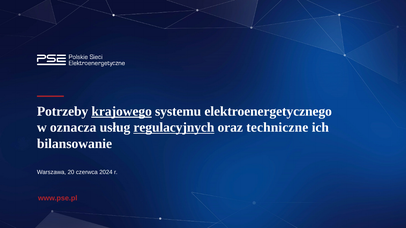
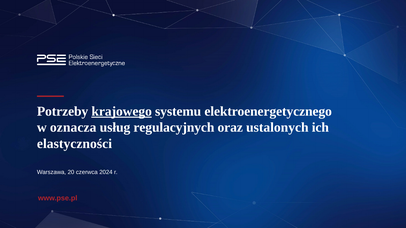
regulacyjnych underline: present -> none
techniczne: techniczne -> ustalonych
bilansowanie: bilansowanie -> elastyczności
